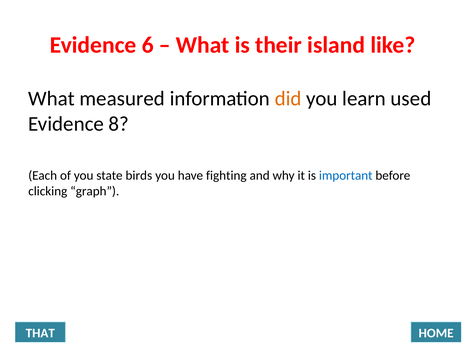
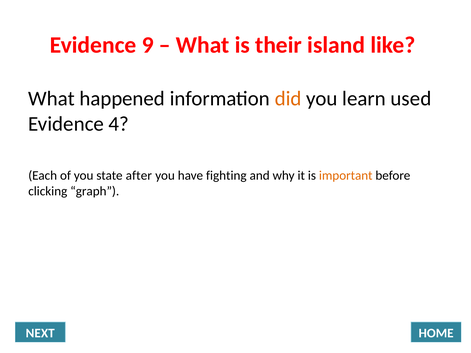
6: 6 -> 9
measured: measured -> happened
8: 8 -> 4
birds: birds -> after
important colour: blue -> orange
THAT: THAT -> NEXT
